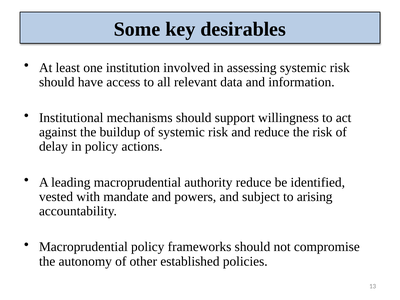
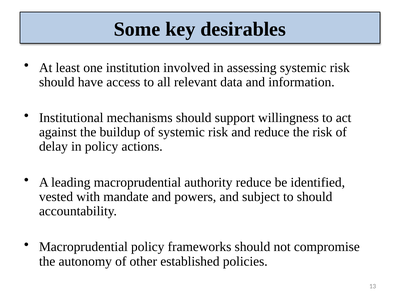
to arising: arising -> should
